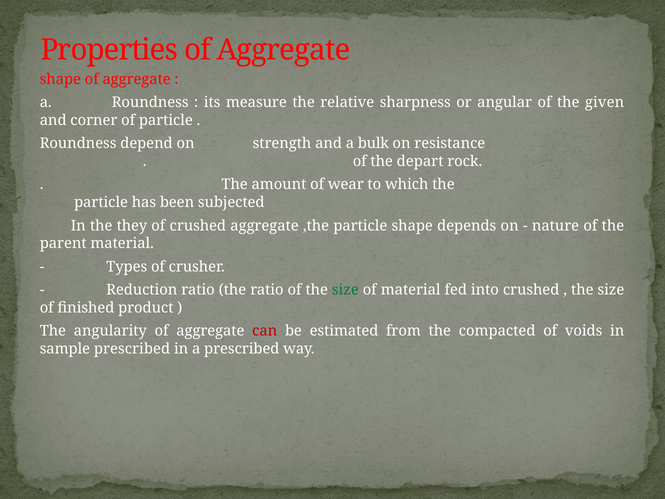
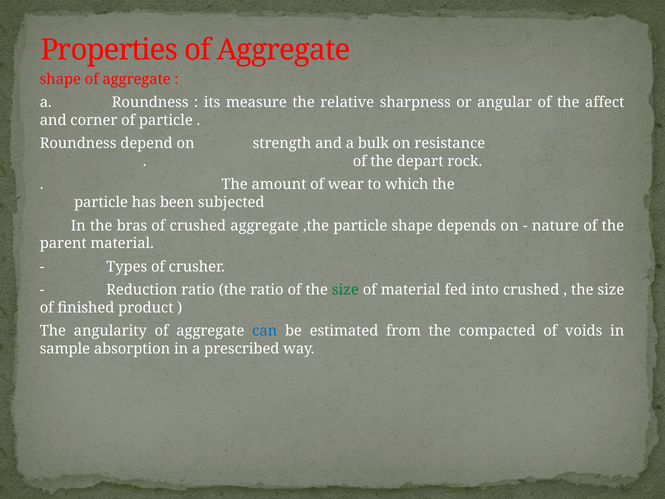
given: given -> affect
they: they -> bras
can colour: red -> blue
sample prescribed: prescribed -> absorption
